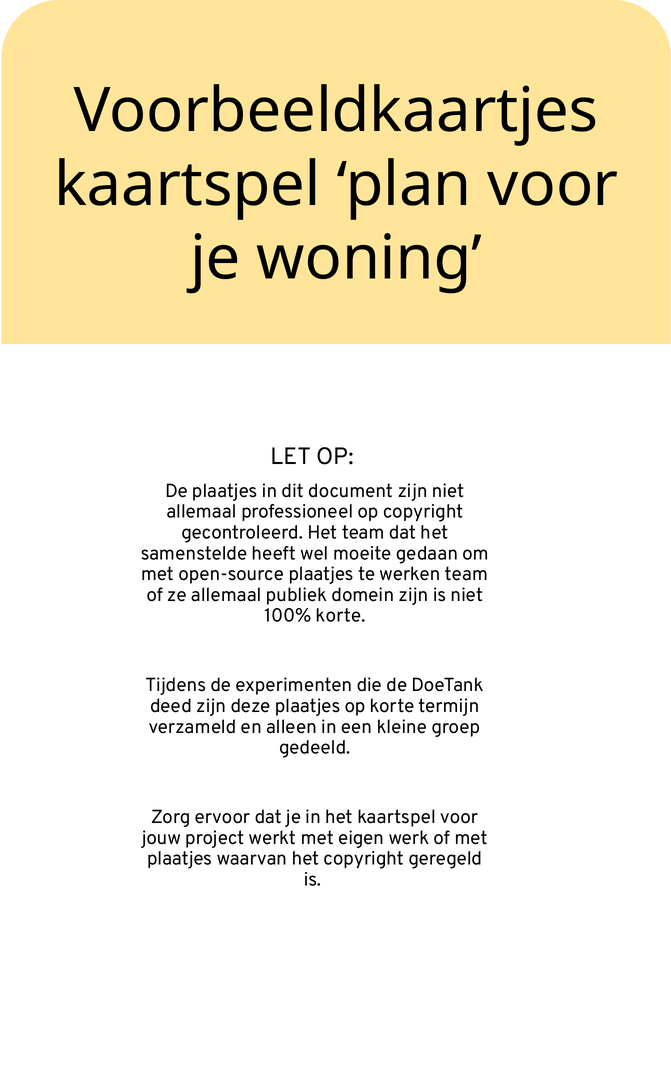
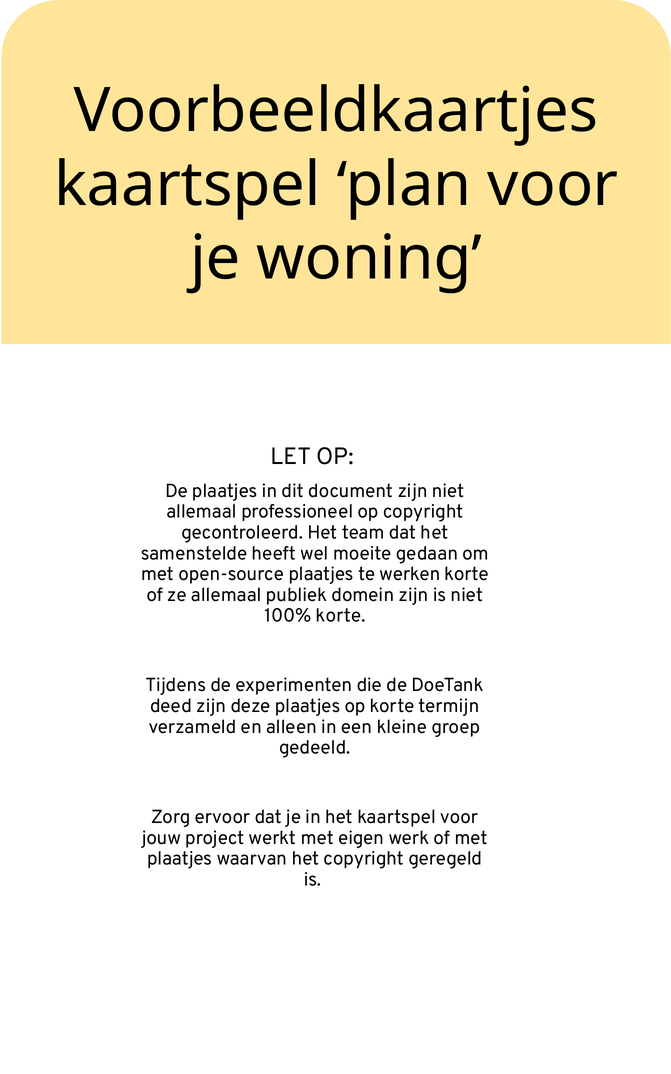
werken team: team -> korte
